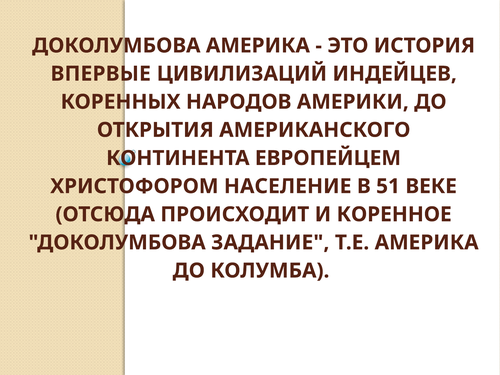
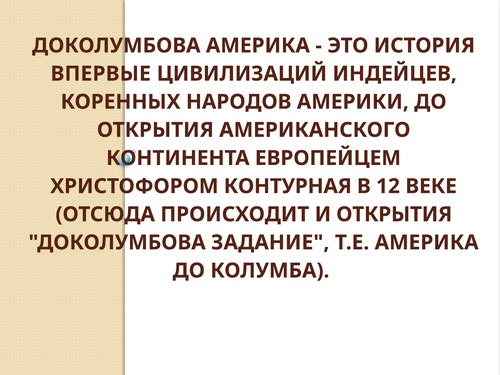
НАСЕЛЕНИЕ: НАСЕЛЕНИЕ -> КОНТУРНАЯ
51: 51 -> 12
И КОРЕННОЕ: КОРЕННОЕ -> ОТКРЫТИЯ
